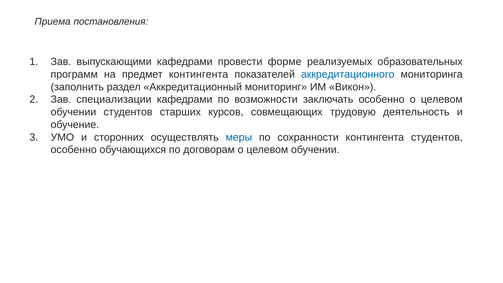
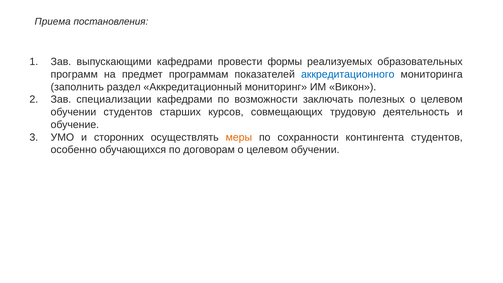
форме: форме -> формы
предмет контингента: контингента -> программам
заключать особенно: особенно -> полезных
меры colour: blue -> orange
